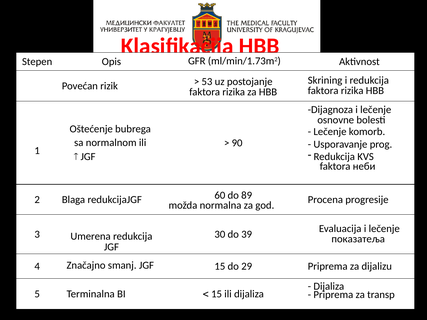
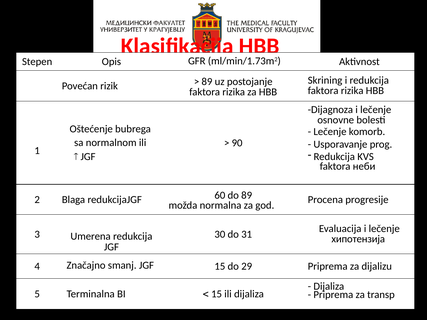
53 at (207, 82): 53 -> 89
39: 39 -> 31
покaзатеља: покaзатеља -> хипотензија
